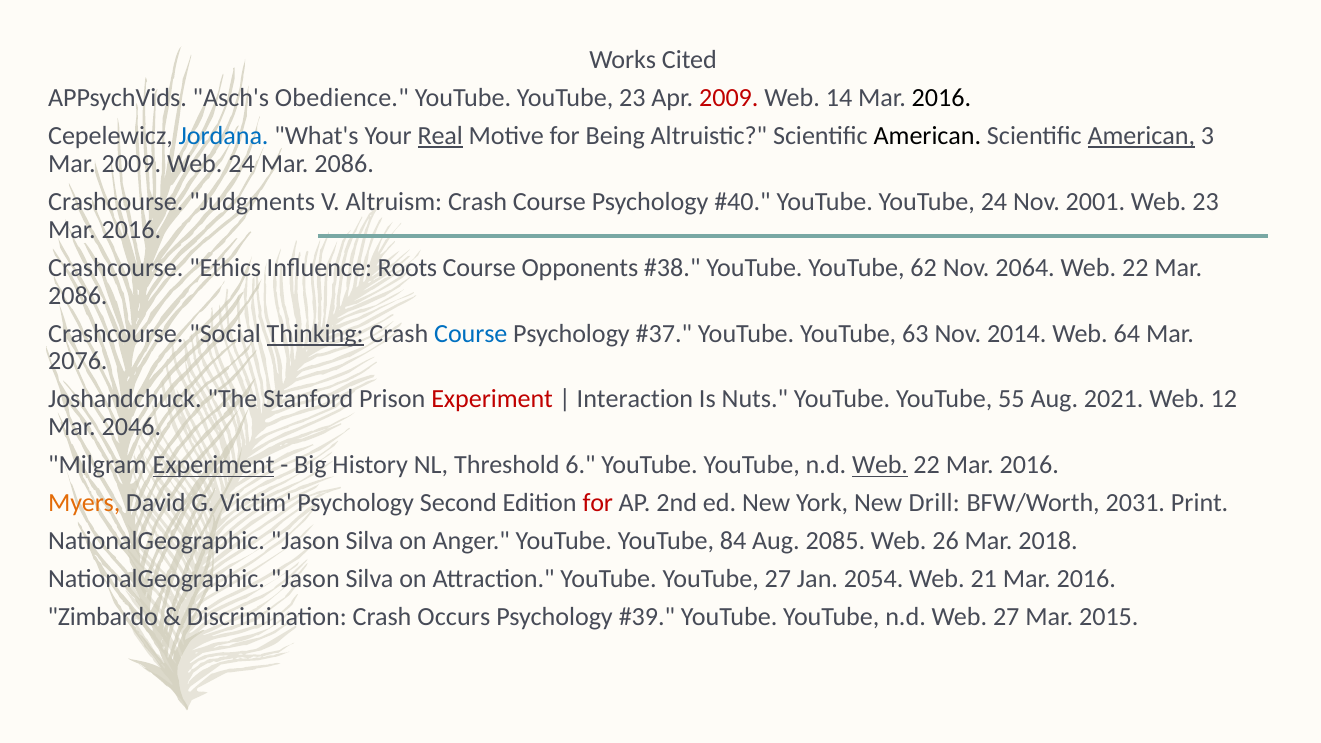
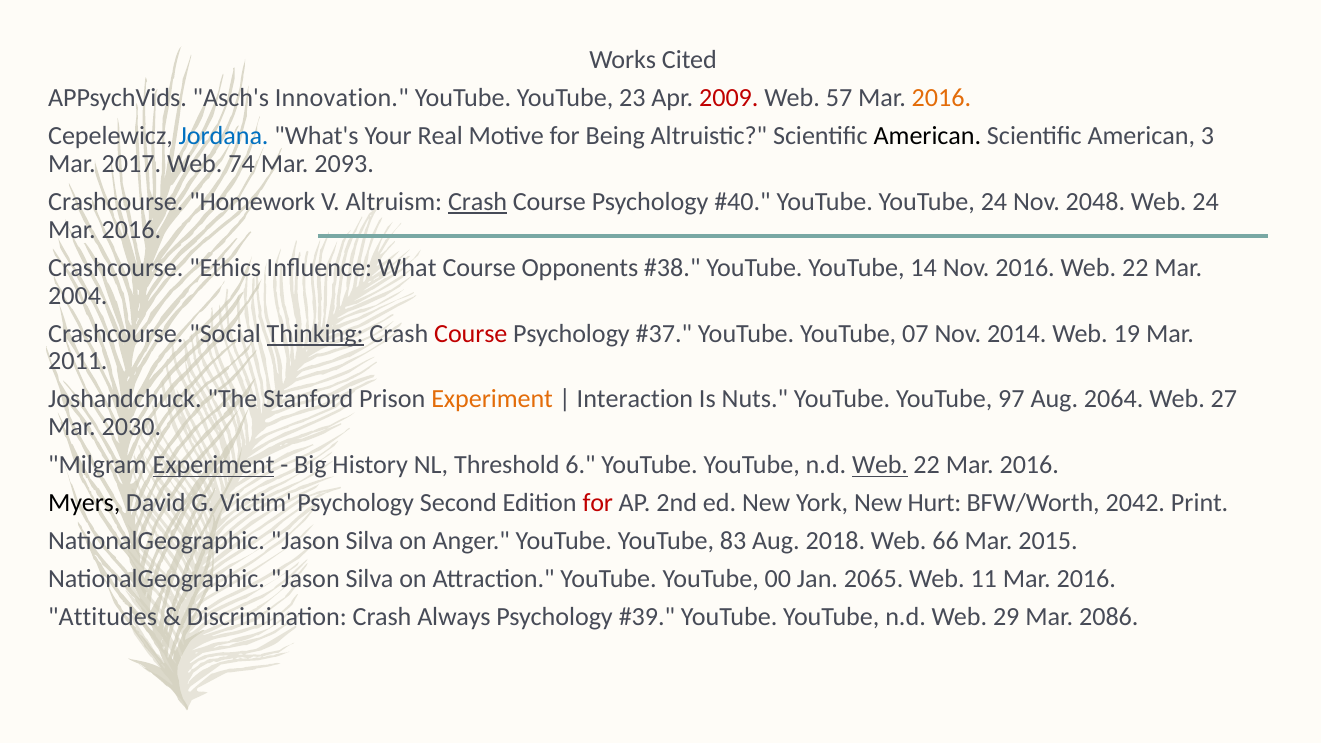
Obedience: Obedience -> Innovation
14: 14 -> 57
2016 at (941, 98) colour: black -> orange
Real underline: present -> none
American at (1141, 136) underline: present -> none
Mar 2009: 2009 -> 2017
Web 24: 24 -> 74
2086 at (344, 164): 2086 -> 2093
Judgments: Judgments -> Homework
Crash at (478, 202) underline: none -> present
2001: 2001 -> 2048
Web 23: 23 -> 24
Roots: Roots -> What
62: 62 -> 14
Nov 2064: 2064 -> 2016
2086 at (78, 296): 2086 -> 2004
Course at (471, 334) colour: blue -> red
63: 63 -> 07
64: 64 -> 19
2076: 2076 -> 2011
Experiment at (492, 399) colour: red -> orange
55: 55 -> 97
2021: 2021 -> 2064
12: 12 -> 27
2046: 2046 -> 2030
Myers colour: orange -> black
Drill: Drill -> Hurt
2031: 2031 -> 2042
84: 84 -> 83
2085: 2085 -> 2018
26: 26 -> 66
2018: 2018 -> 2015
YouTube 27: 27 -> 00
2054: 2054 -> 2065
21: 21 -> 11
Zimbardo: Zimbardo -> Attitudes
Occurs: Occurs -> Always
Web 27: 27 -> 29
2015: 2015 -> 2086
